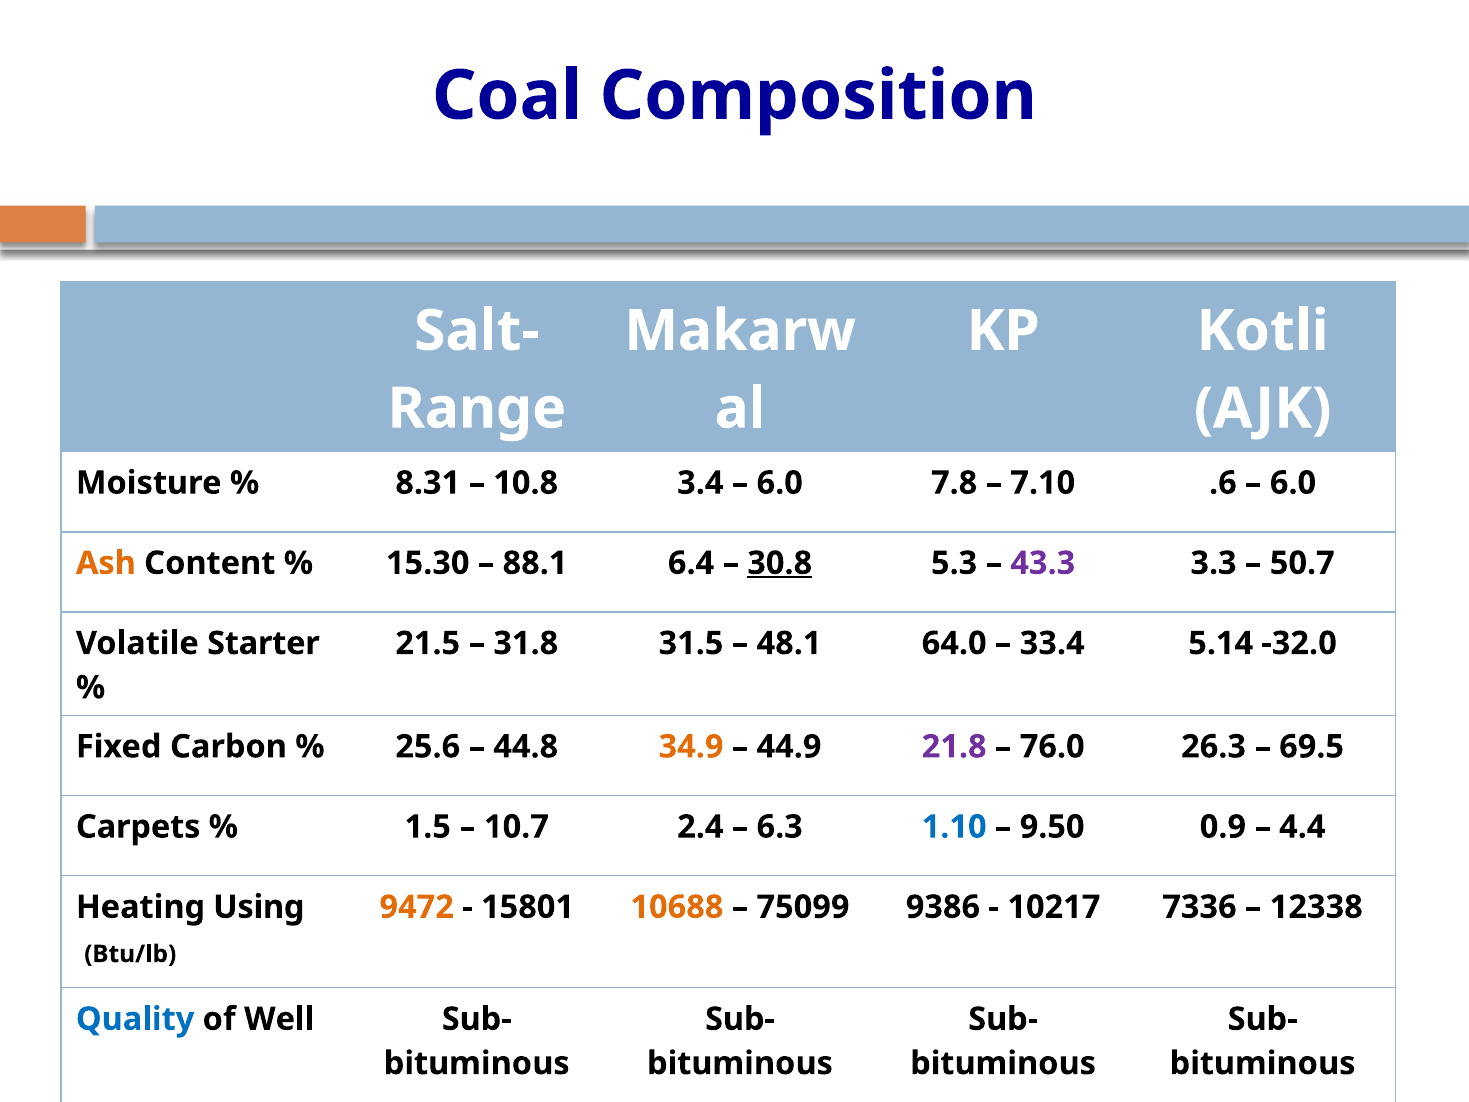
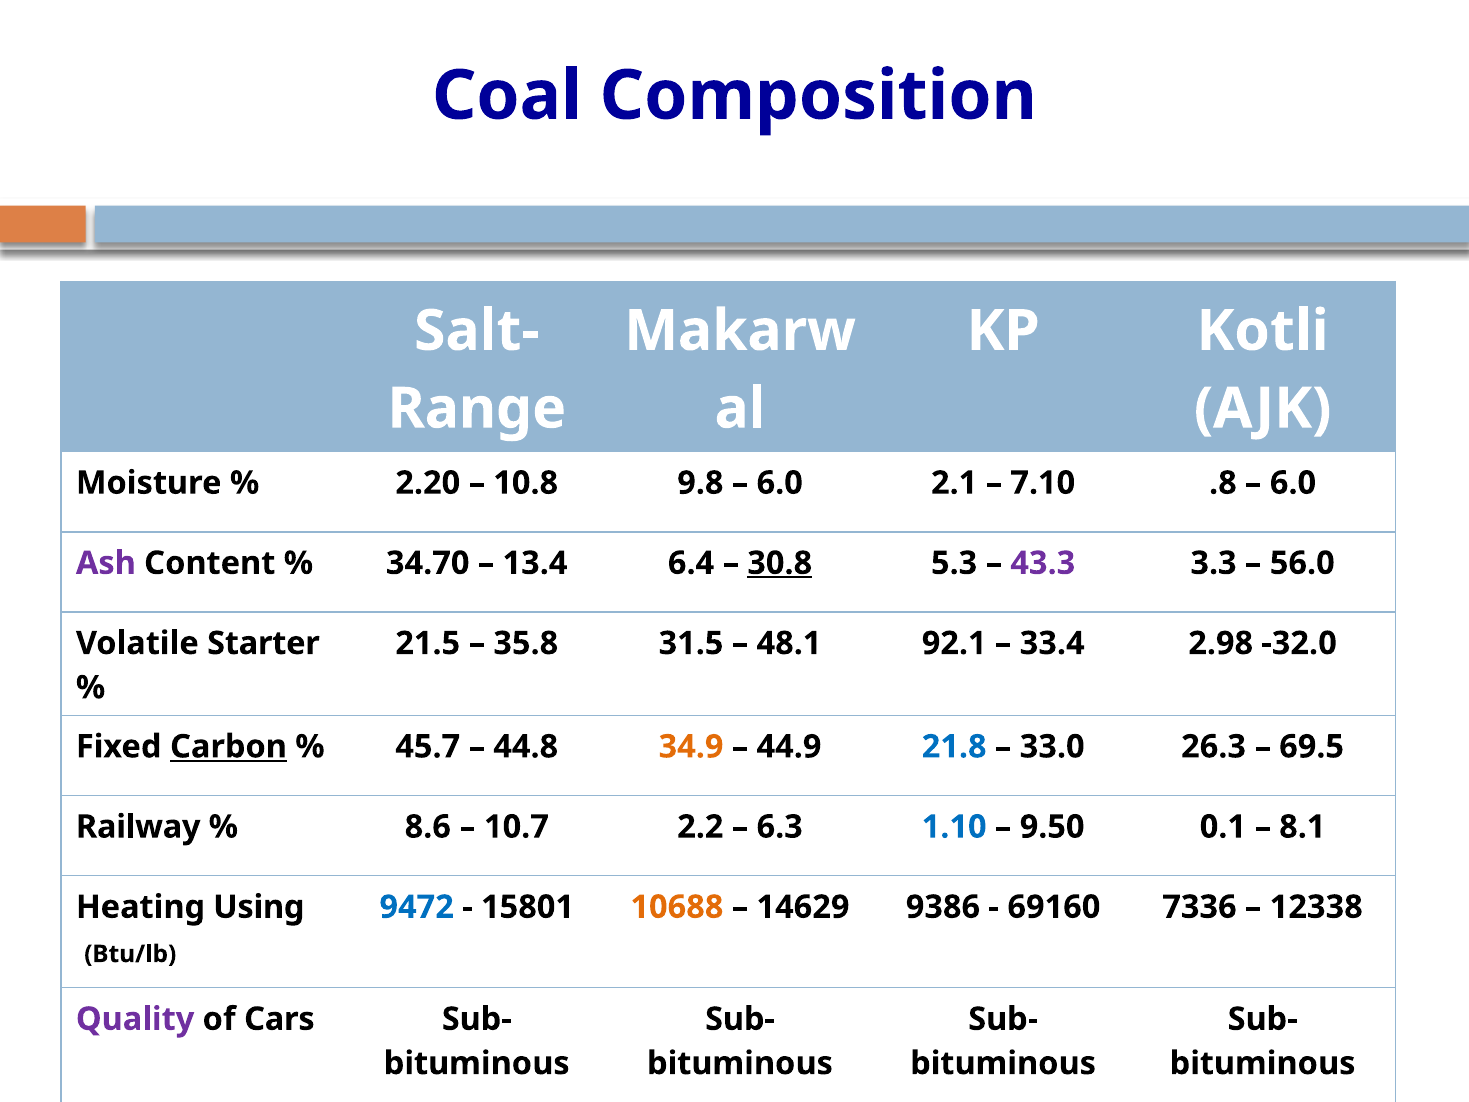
8.31: 8.31 -> 2.20
3.4: 3.4 -> 9.8
7.8: 7.8 -> 2.1
.6: .6 -> .8
Ash colour: orange -> purple
15.30: 15.30 -> 34.70
88.1: 88.1 -> 13.4
50.7: 50.7 -> 56.0
31.8: 31.8 -> 35.8
64.0: 64.0 -> 92.1
5.14: 5.14 -> 2.98
Carbon underline: none -> present
25.6: 25.6 -> 45.7
21.8 colour: purple -> blue
76.0: 76.0 -> 33.0
Carpets: Carpets -> Railway
1.5: 1.5 -> 8.6
2.4: 2.4 -> 2.2
0.9: 0.9 -> 0.1
4.4: 4.4 -> 8.1
9472 colour: orange -> blue
75099: 75099 -> 14629
10217: 10217 -> 69160
Quality colour: blue -> purple
Well: Well -> Cars
